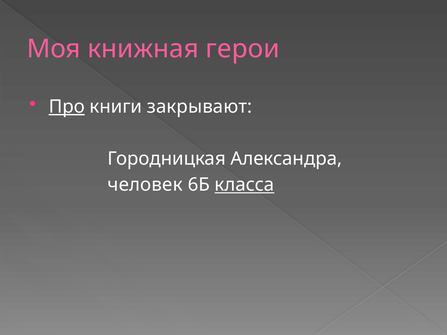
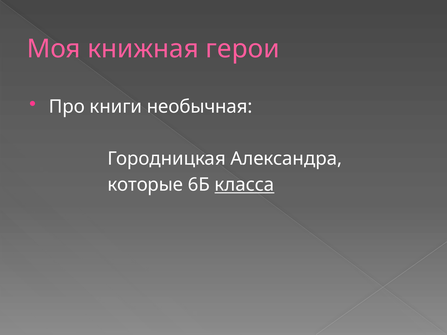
Про underline: present -> none
закрывают: закрывают -> необычная
человек: человек -> которые
